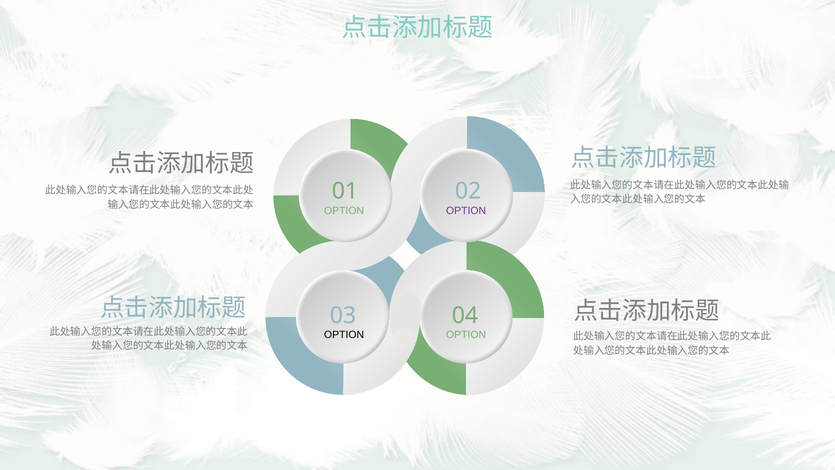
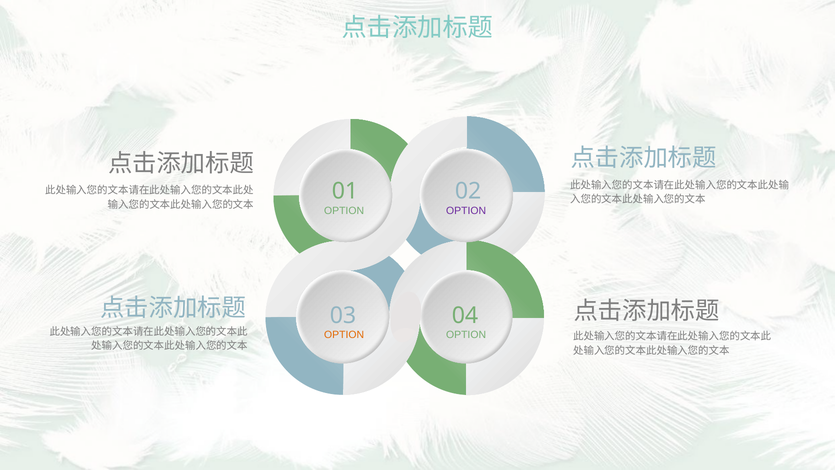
OPTION at (344, 335) colour: black -> orange
